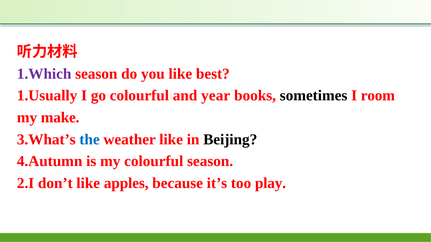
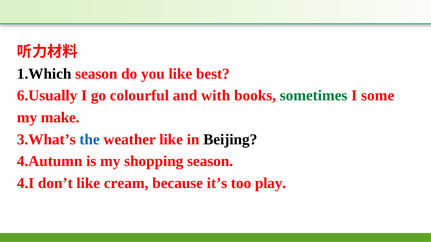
1.Which colour: purple -> black
1.Usually: 1.Usually -> 6.Usually
year: year -> with
sometimes colour: black -> green
room: room -> some
my colourful: colourful -> shopping
2.I: 2.I -> 4.I
apples: apples -> cream
